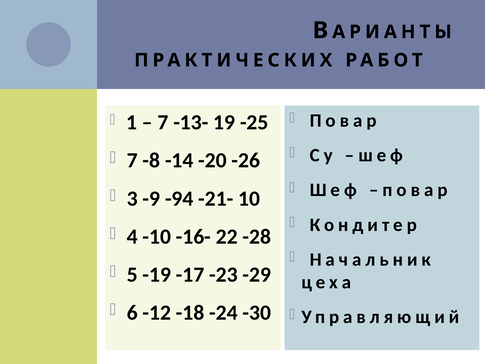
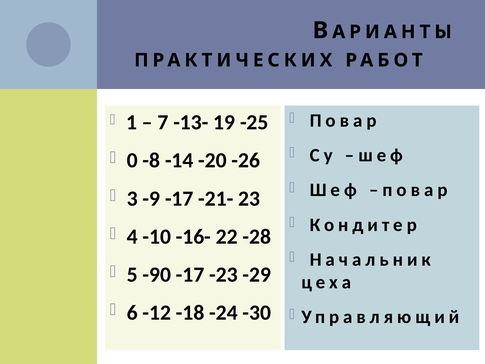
7 at (132, 160): 7 -> 0
-9 -94: -94 -> -17
10: 10 -> 23
-19: -19 -> -90
